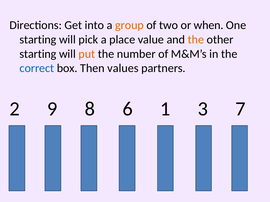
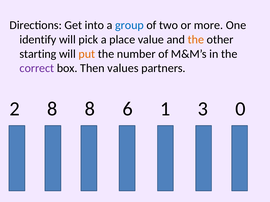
group colour: orange -> blue
when: when -> more
starting at (38, 40): starting -> identify
correct colour: blue -> purple
2 9: 9 -> 8
7: 7 -> 0
